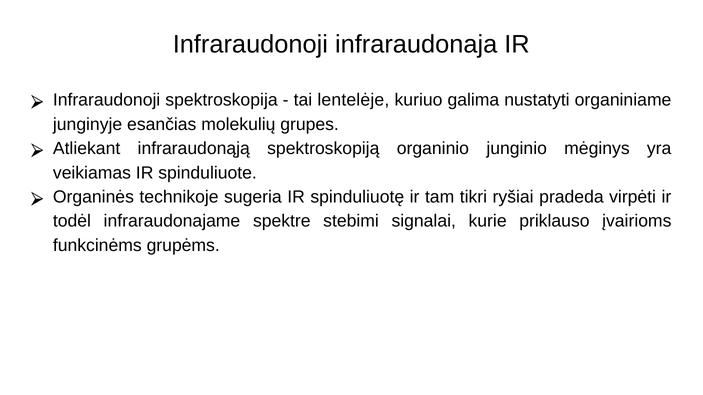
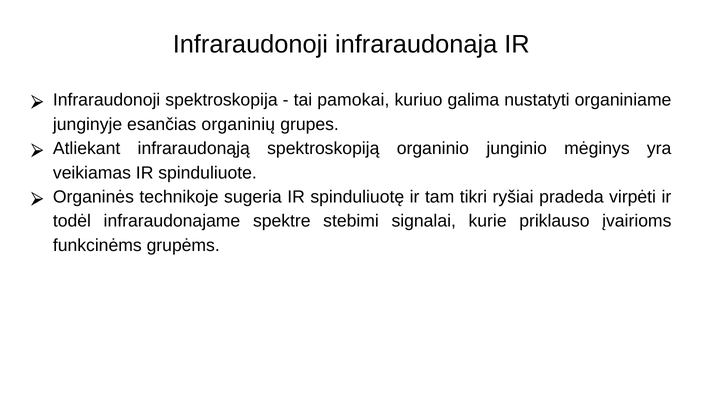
lentelėje: lentelėje -> pamokai
molekulių: molekulių -> organinių
